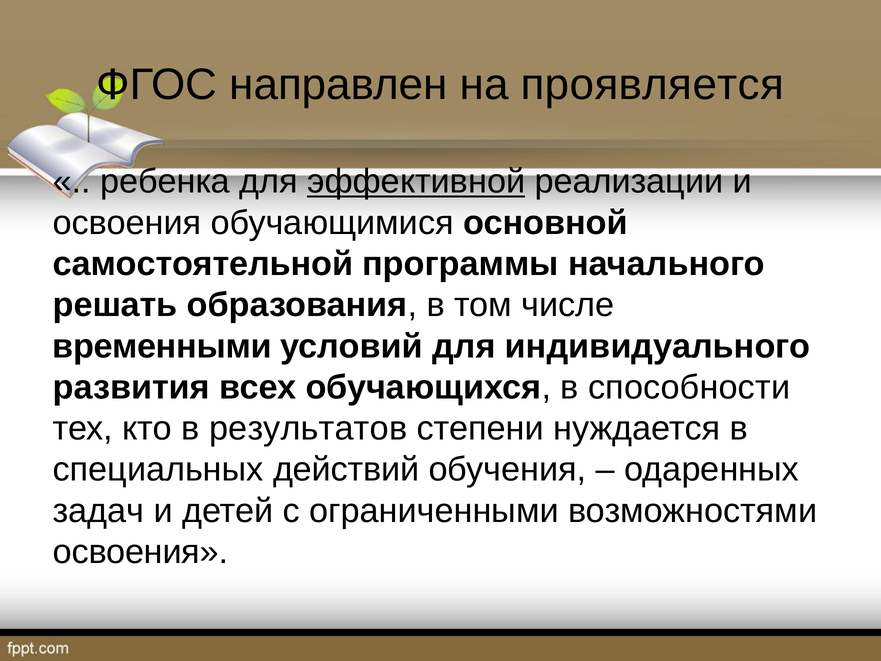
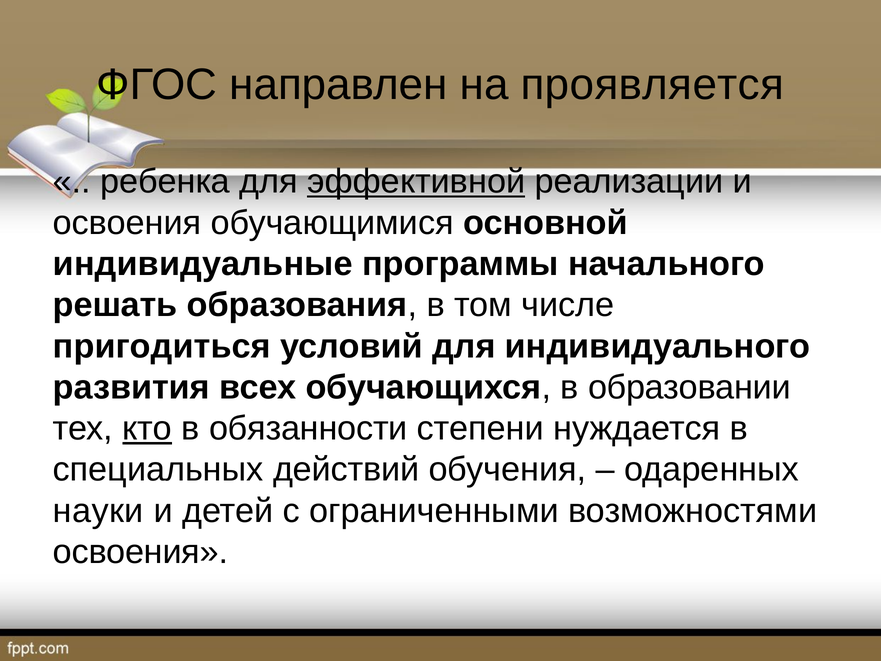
самостоятельной: самостоятельной -> индивидуальные
временными: временными -> пригодиться
способности: способности -> образовании
кто underline: none -> present
результатов: результатов -> обязанности
задач: задач -> науки
